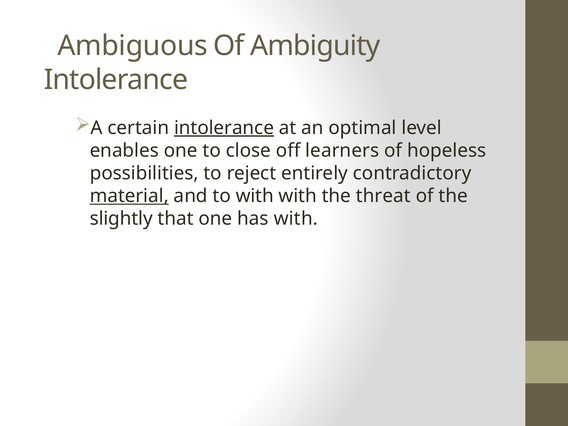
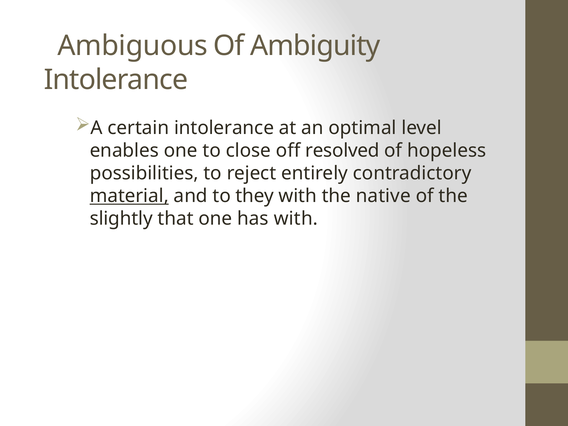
intolerance at (224, 128) underline: present -> none
learners: learners -> resolved
to with: with -> they
threat: threat -> native
